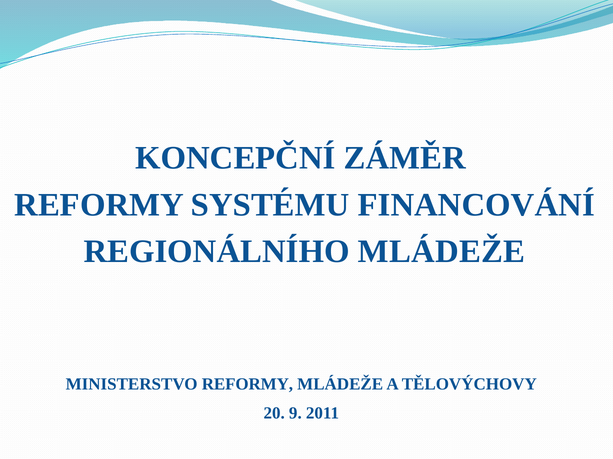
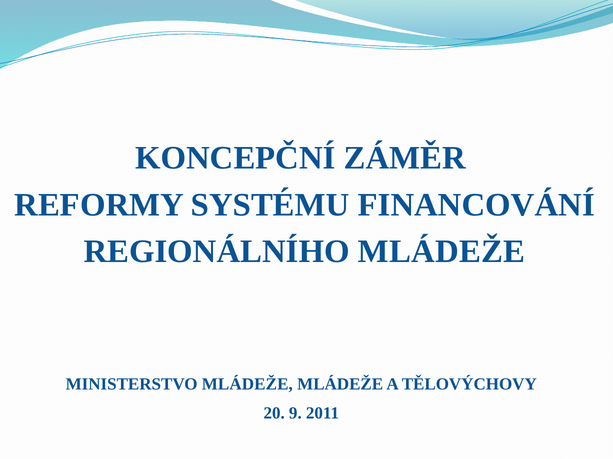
MINISTERSTVO REFORMY: REFORMY -> MLÁDEŽE
